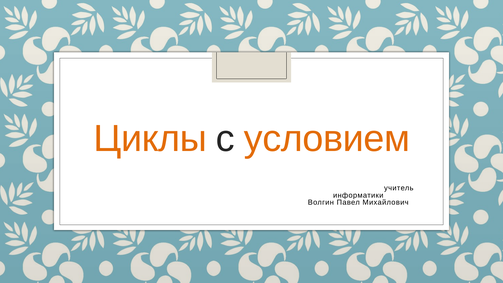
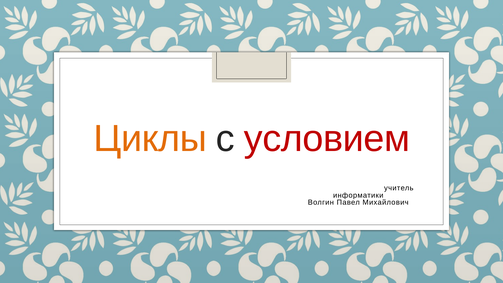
условием colour: orange -> red
